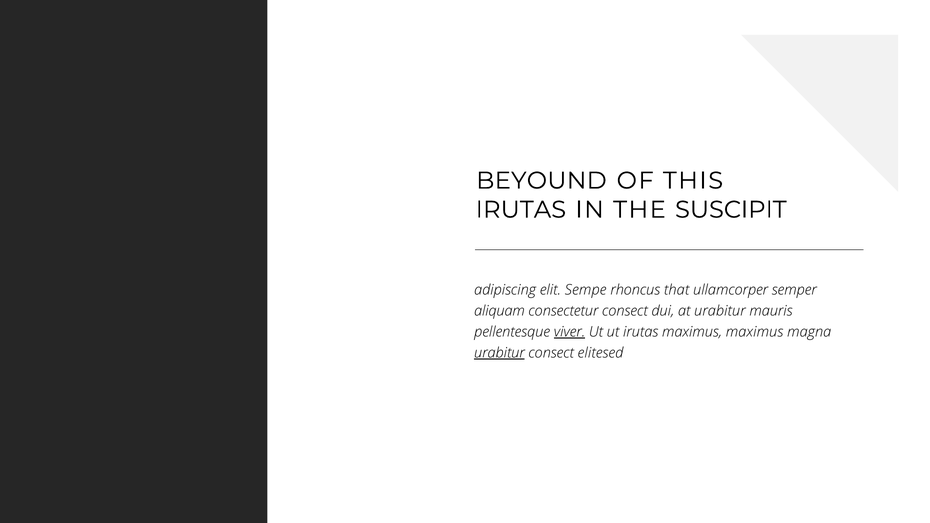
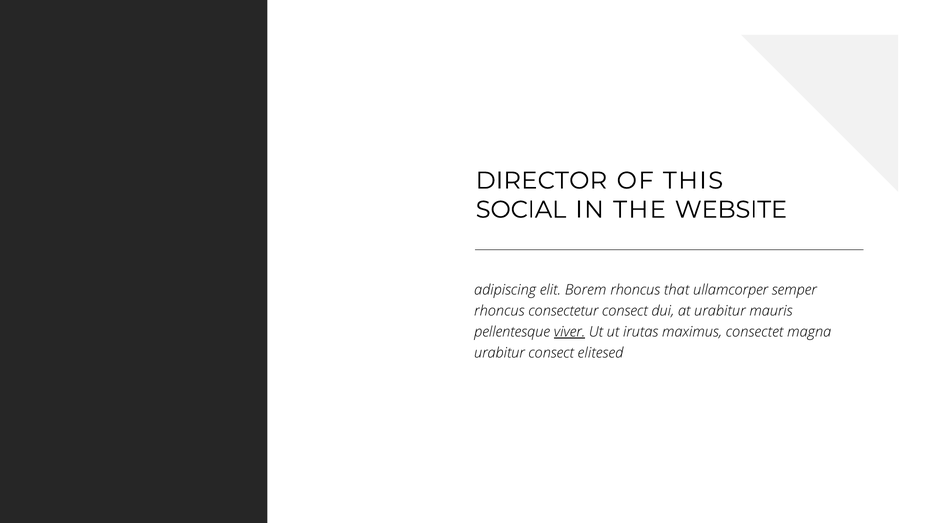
BEYOUND: BEYOUND -> DIRECTOR
IRUTAS at (521, 210): IRUTAS -> SOCIAL
SUSCIPIT: SUSCIPIT -> WEBSITE
Sempe: Sempe -> Borem
aliquam at (500, 311): aliquam -> rhoncus
maximus maximus: maximus -> consectet
urabitur at (499, 353) underline: present -> none
